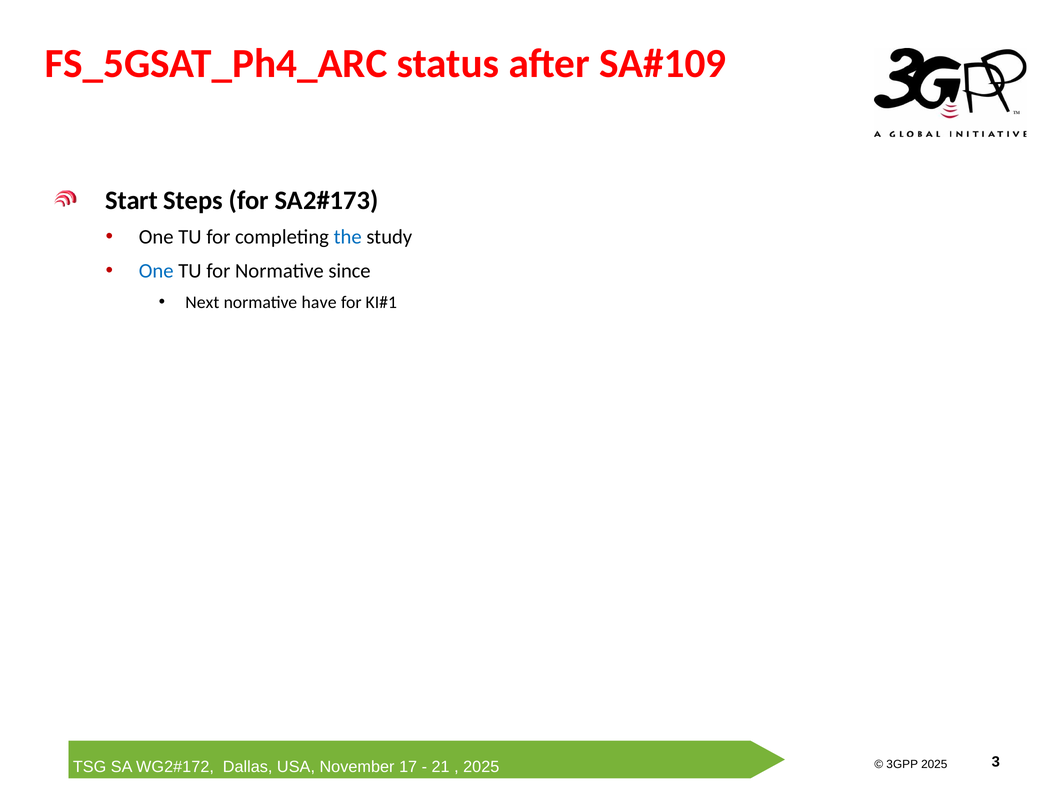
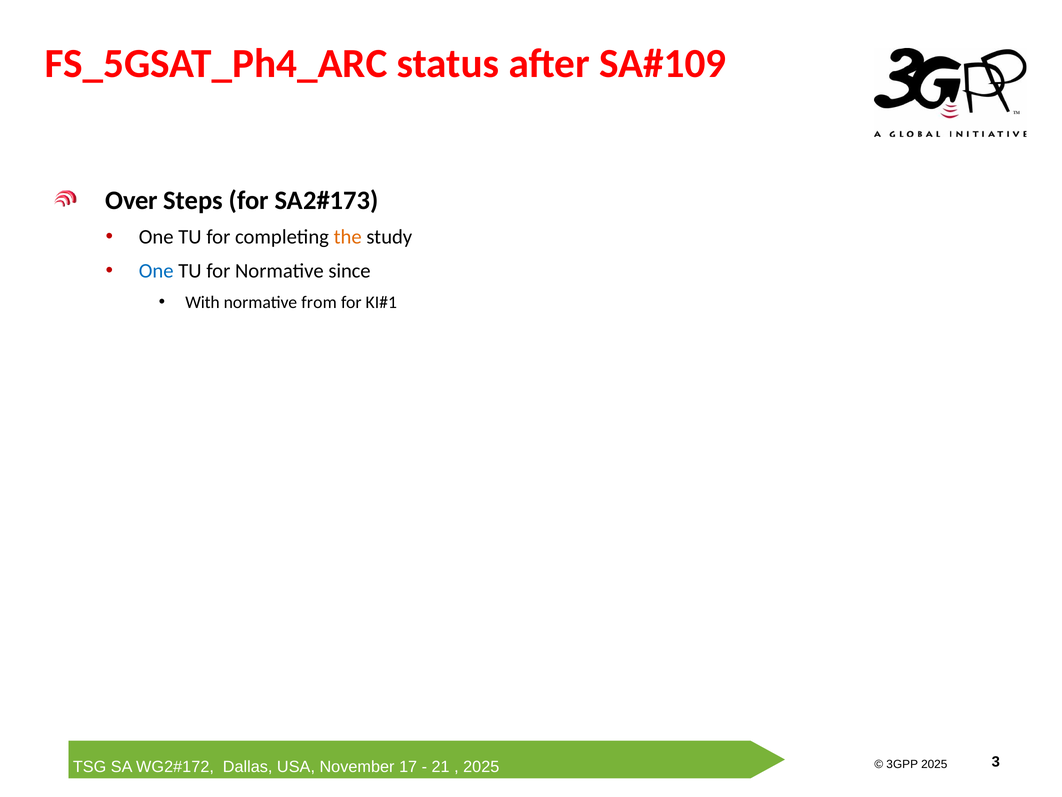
Start: Start -> Over
the colour: blue -> orange
Next: Next -> With
have: have -> from
